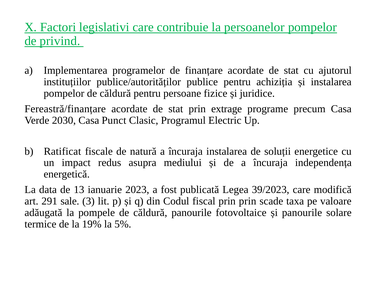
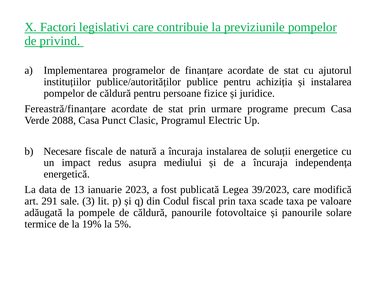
persoanelor: persoanelor -> previziunile
extrage: extrage -> urmare
2030: 2030 -> 2088
Ratificat: Ratificat -> Necesare
prin prin: prin -> taxa
